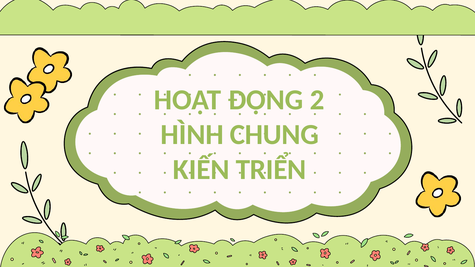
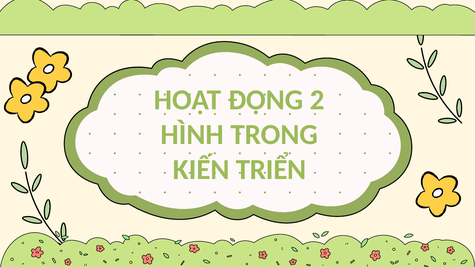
CHUNG: CHUNG -> TRONG
